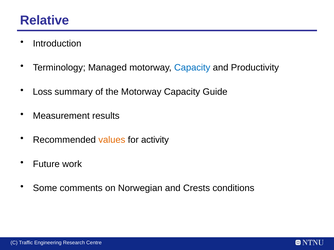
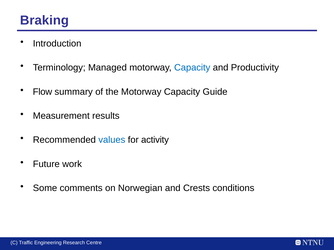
Relative: Relative -> Braking
Loss: Loss -> Flow
values colour: orange -> blue
